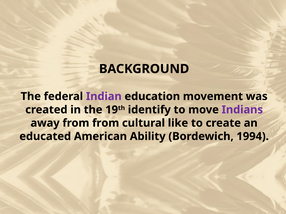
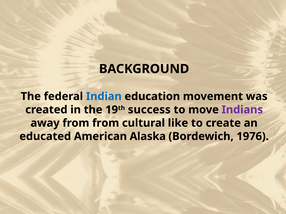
Indian colour: purple -> blue
identify: identify -> success
Ability: Ability -> Alaska
1994: 1994 -> 1976
